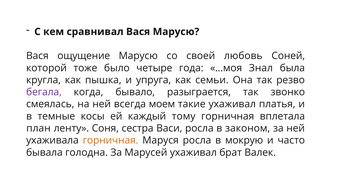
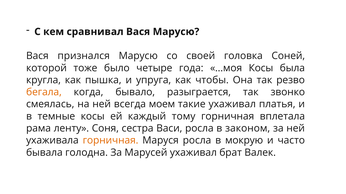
ощущение: ощущение -> признался
любовь: любовь -> головка
...моя Знал: Знал -> Косы
семьи: семьи -> чтобы
бегала colour: purple -> orange
план: план -> рама
